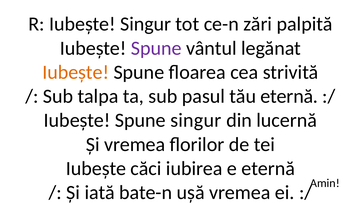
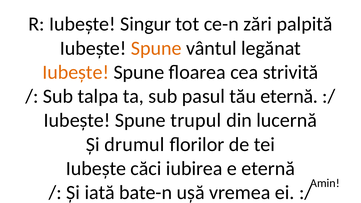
Spune at (156, 48) colour: purple -> orange
Spune singur: singur -> trupul
Și vremea: vremea -> drumul
